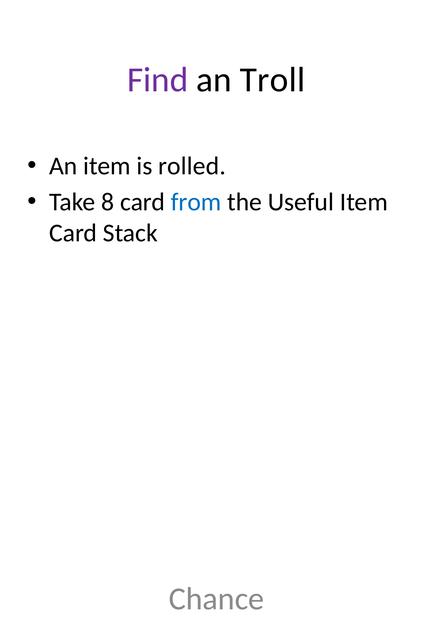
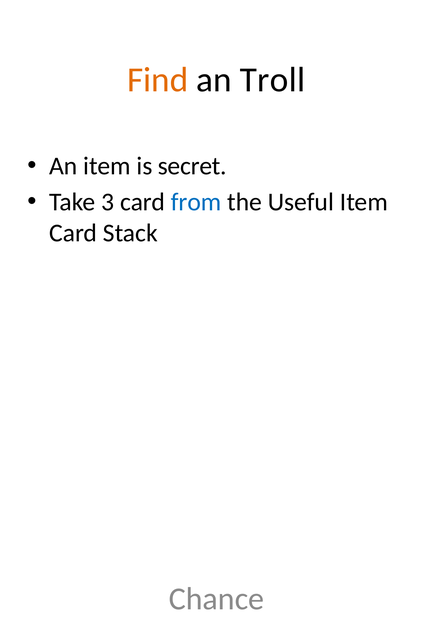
Find colour: purple -> orange
rolled: rolled -> secret
8: 8 -> 3
